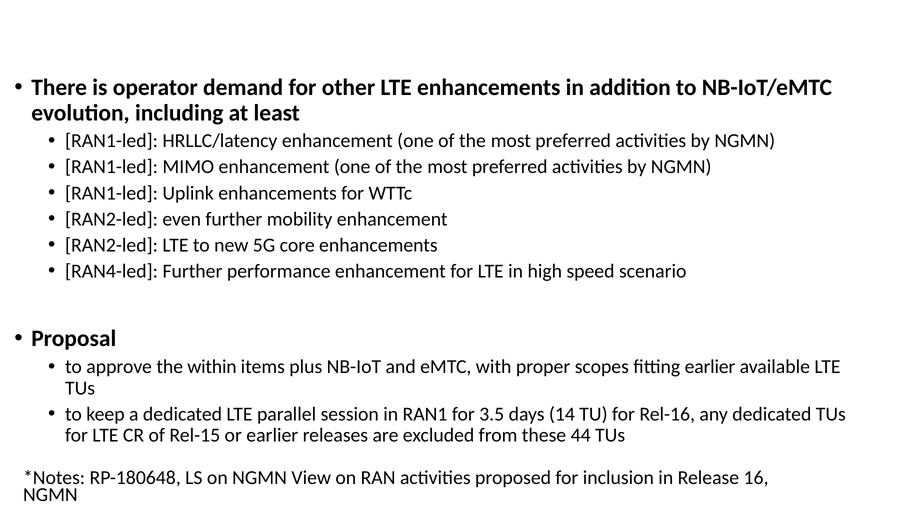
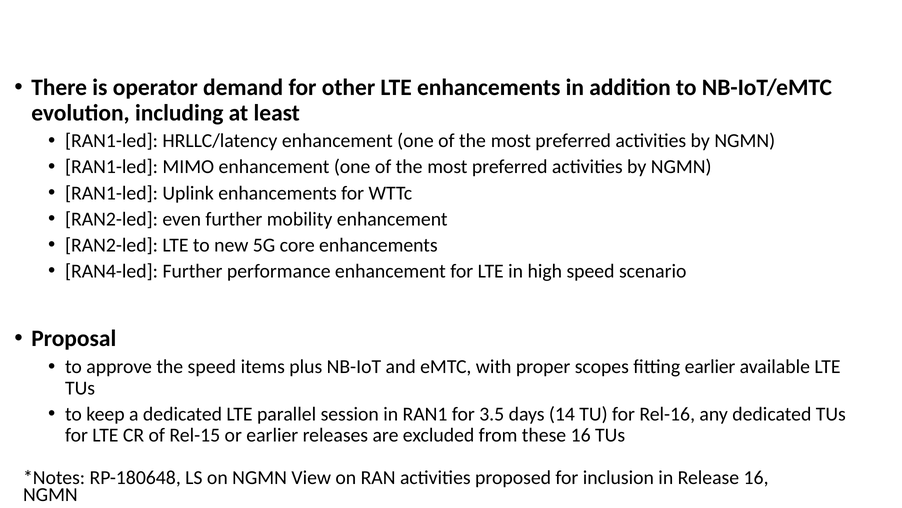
the within: within -> speed
these 44: 44 -> 16
